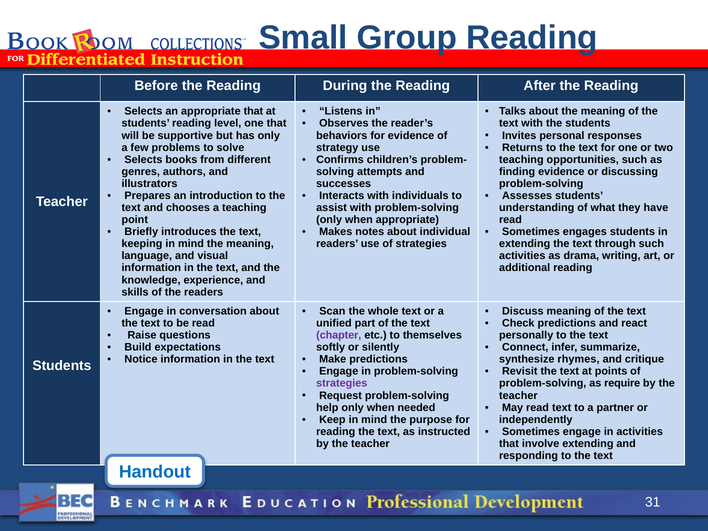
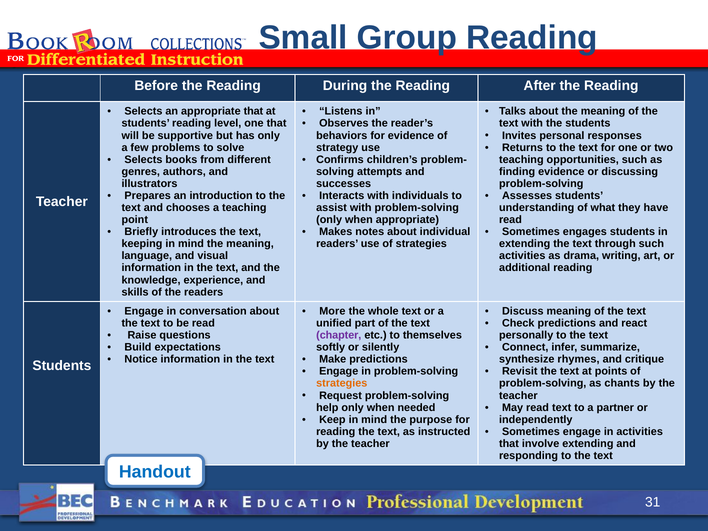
Scan: Scan -> More
strategies at (342, 383) colour: purple -> orange
require: require -> chants
